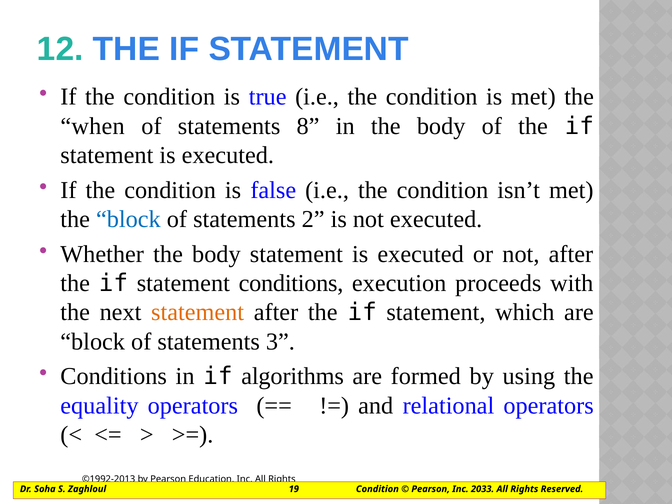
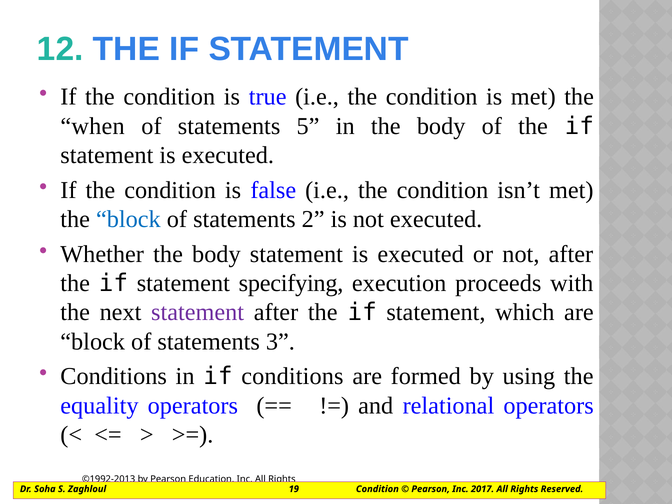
8: 8 -> 5
statement conditions: conditions -> specifying
statement at (198, 312) colour: orange -> purple
if algorithms: algorithms -> conditions
2033: 2033 -> 2017
